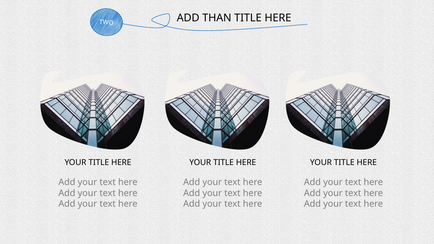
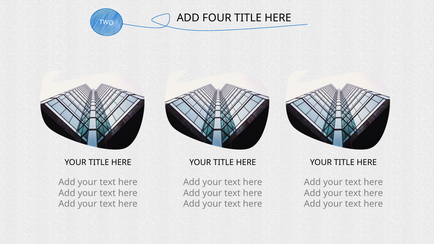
THAN: THAN -> FOUR
